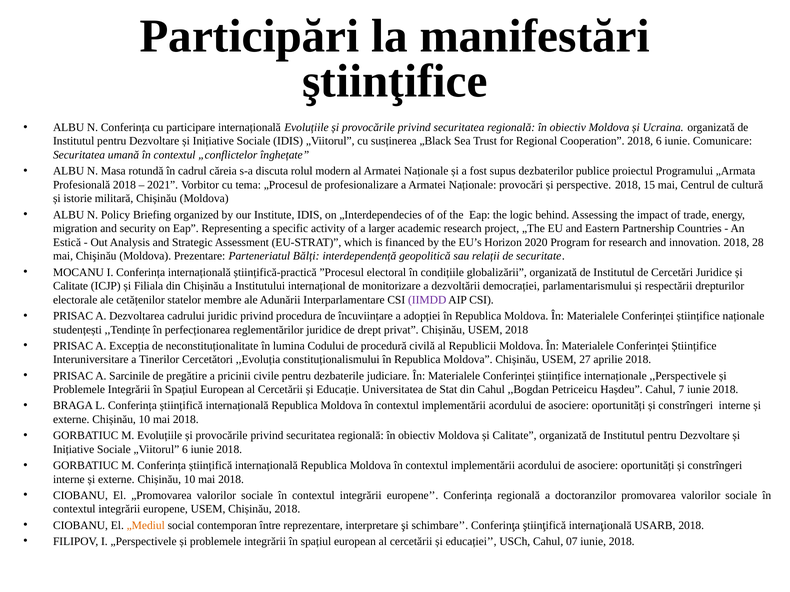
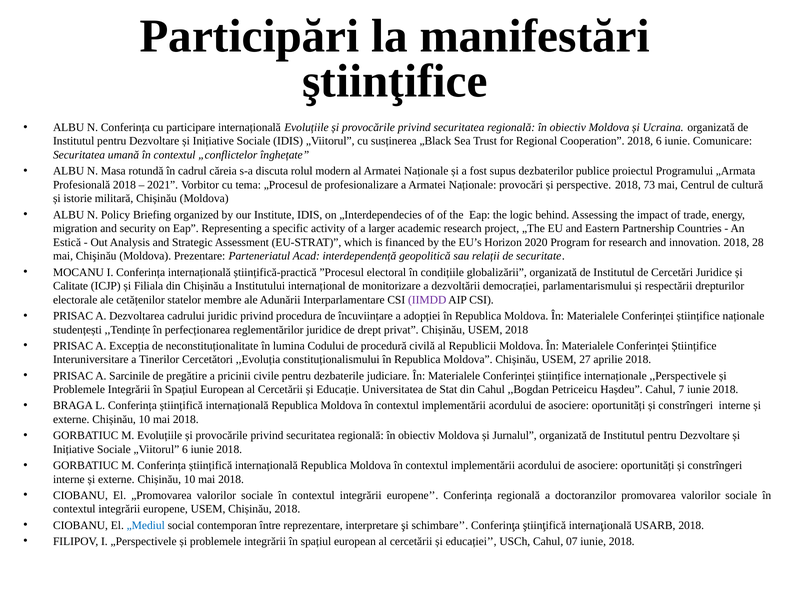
15: 15 -> 73
Bălți: Bălți -> Acad
Moldova și Calitate: Calitate -> Jurnalul
„Mediul colour: orange -> blue
